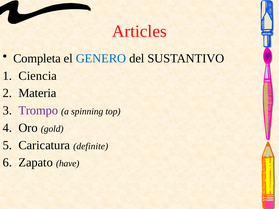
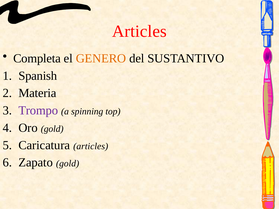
GENERO colour: blue -> orange
Ciencia: Ciencia -> Spanish
Caricatura definite: definite -> articles
Zapato have: have -> gold
